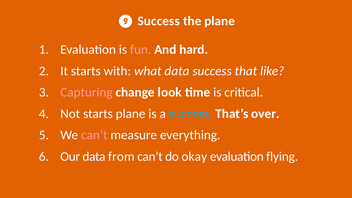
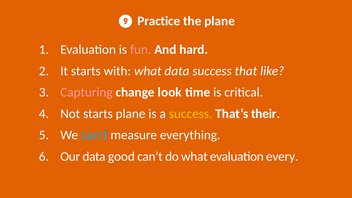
❾ Success: Success -> Practice
success at (191, 114) colour: light blue -> yellow
over: over -> their
can’t at (94, 135) colour: pink -> light blue
from: from -> good
do okay: okay -> what
flying: flying -> every
